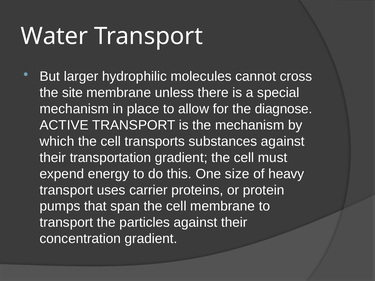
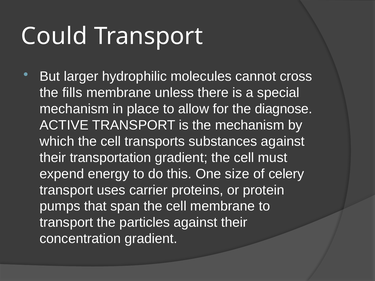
Water: Water -> Could
site: site -> fills
heavy: heavy -> celery
